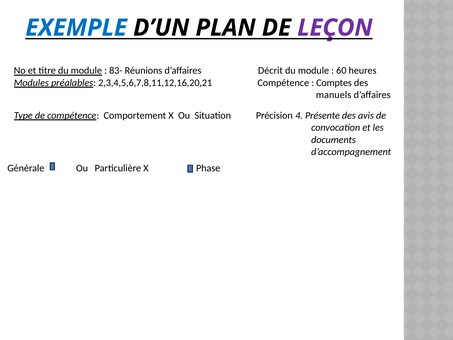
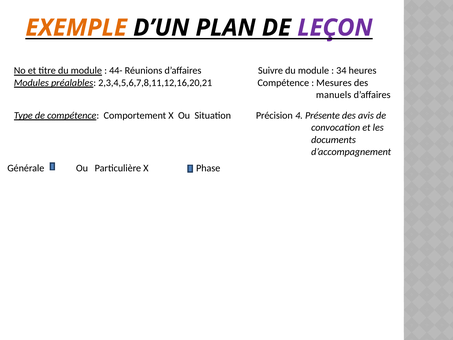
EXEMPLE colour: blue -> orange
83-: 83- -> 44-
Décrit: Décrit -> Suivre
60: 60 -> 34
Comptes: Comptes -> Mesures
